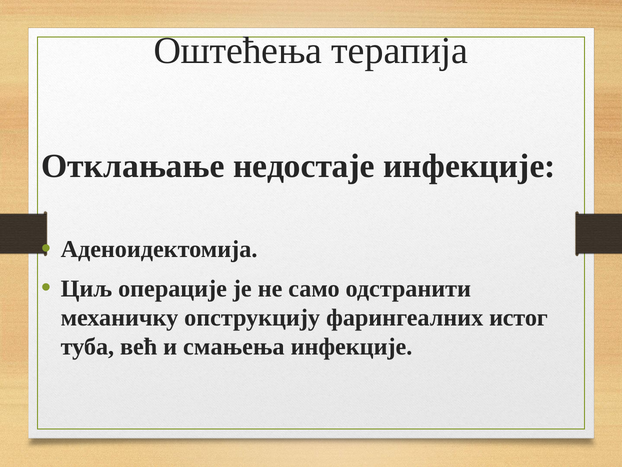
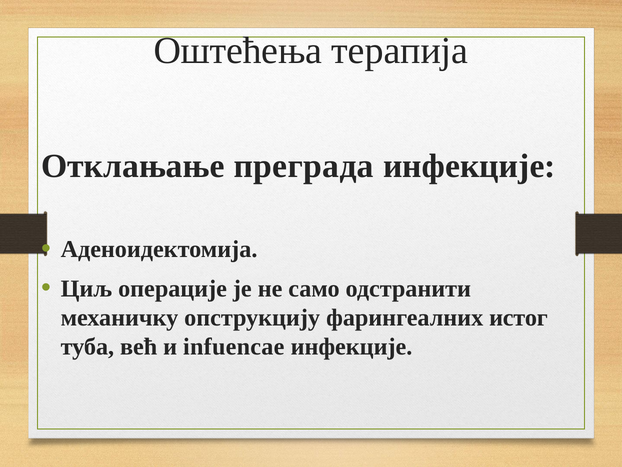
недостаје: недостаје -> преграда
смањења: смањења -> infuencae
